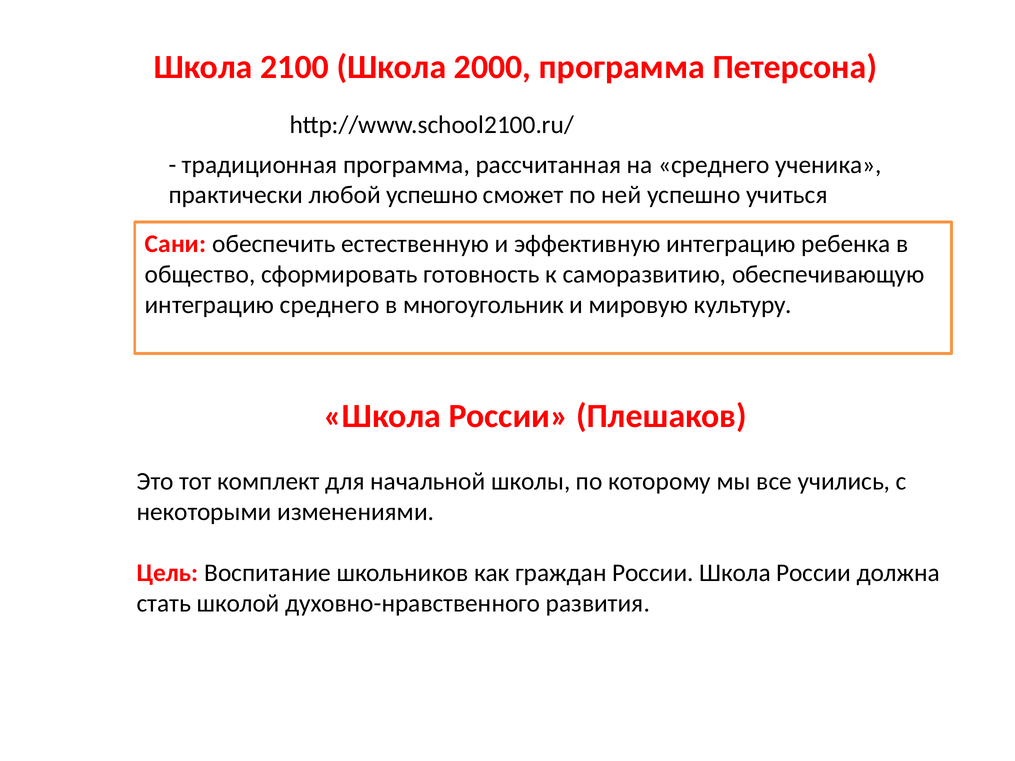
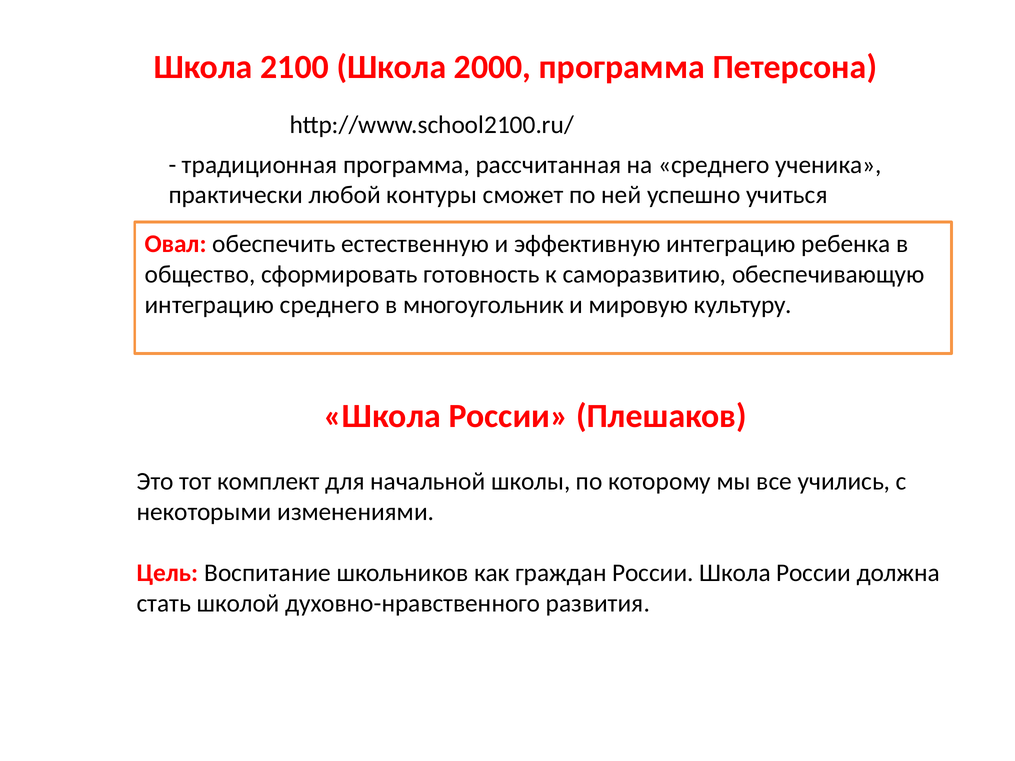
любой успешно: успешно -> контуры
Сани: Сани -> Овал
